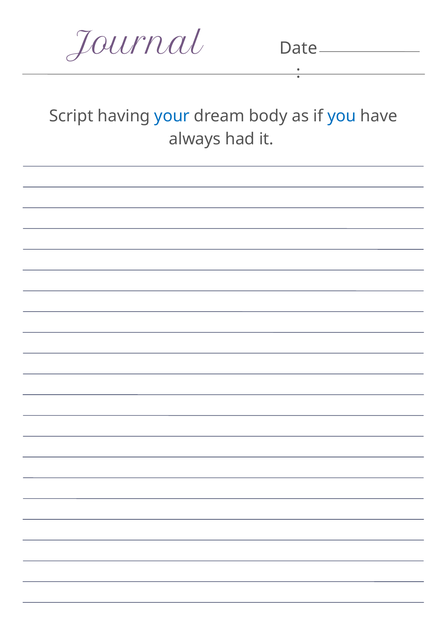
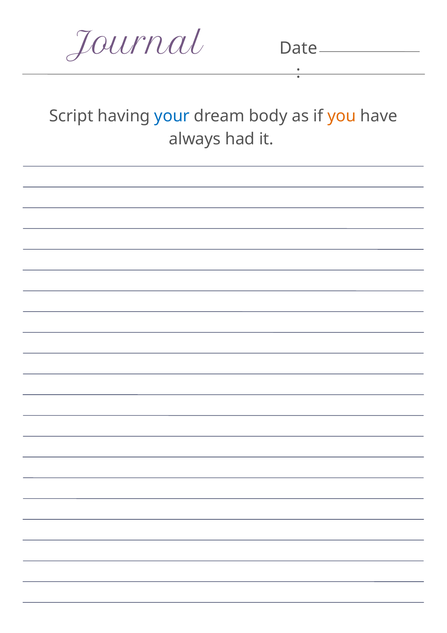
you colour: blue -> orange
